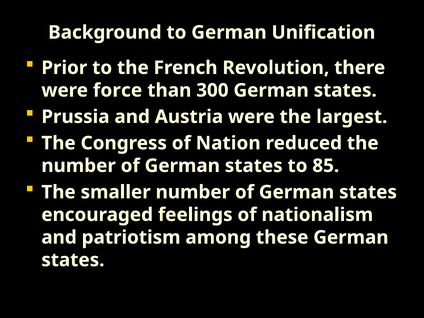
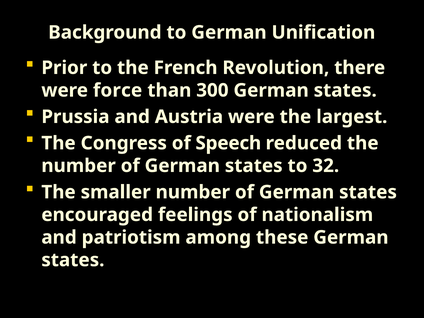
Nation: Nation -> Speech
85: 85 -> 32
